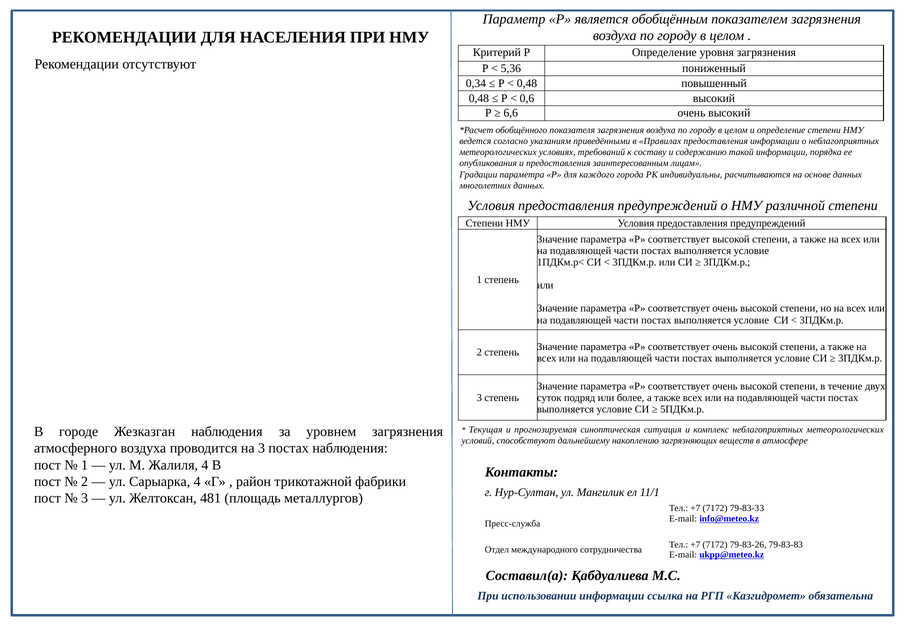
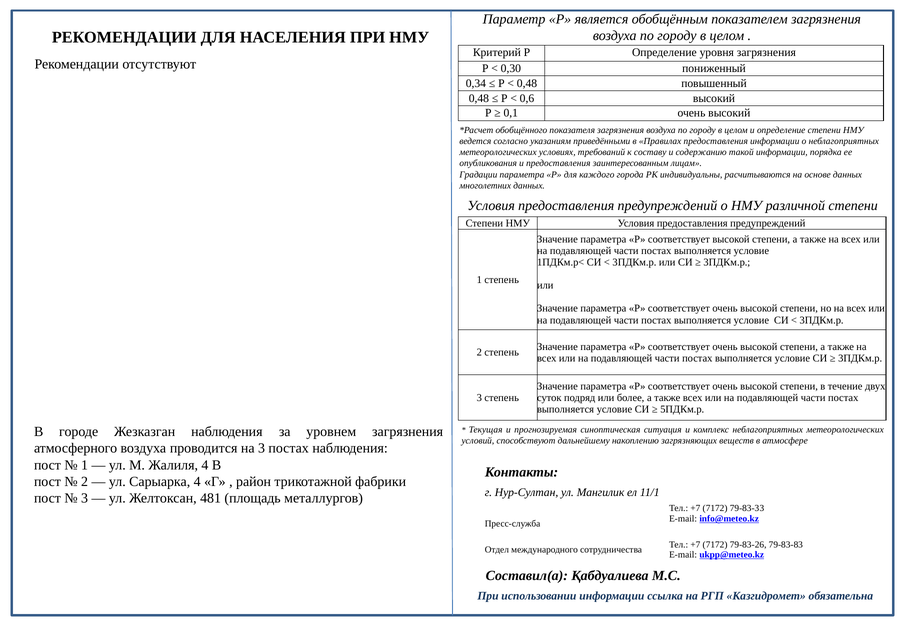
5,36: 5,36 -> 0,30
6,6: 6,6 -> 0,1
